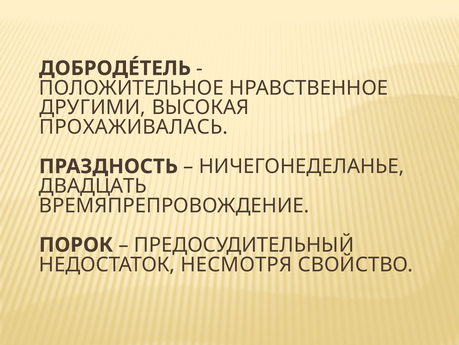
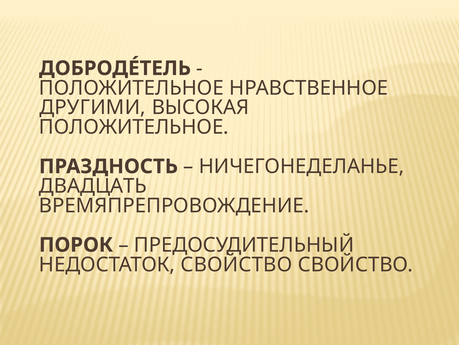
ПРОХАЖИВАЛАСЬ at (134, 127): ПРОХАЖИВАЛАСЬ -> ПОЛОЖИТЕЛЬНОЕ
НЕДОСТАТОК НЕСМОТРЯ: НЕСМОТРЯ -> СВОЙСТВО
